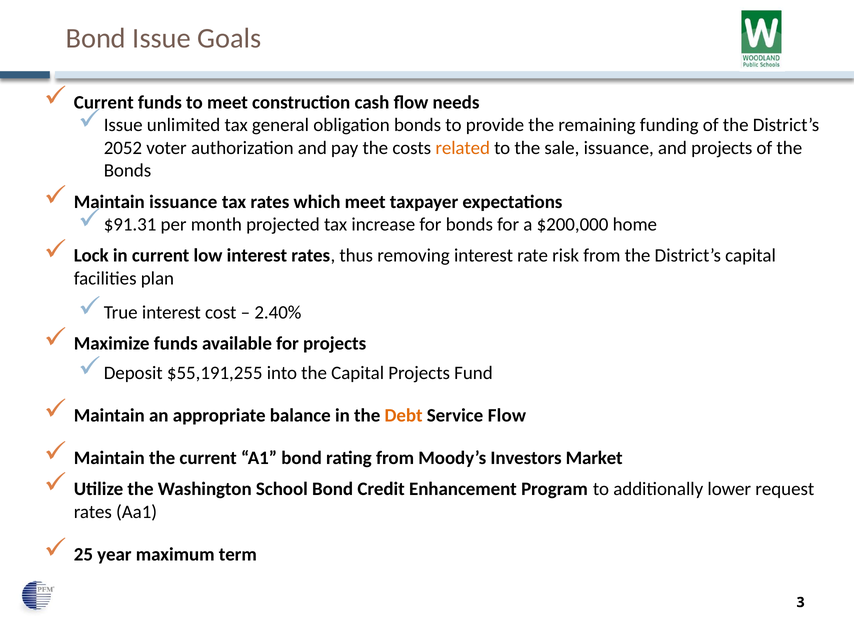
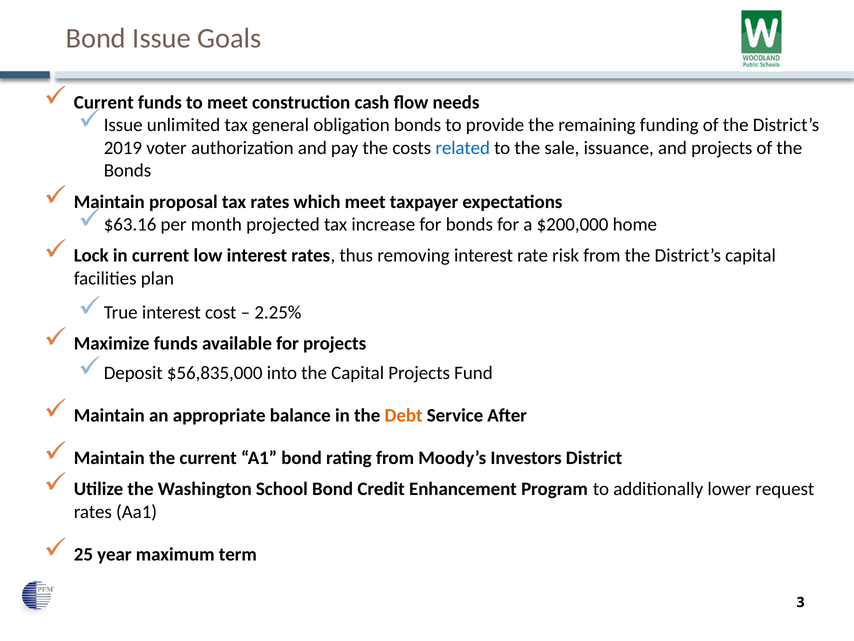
2052: 2052 -> 2019
related colour: orange -> blue
Maintain issuance: issuance -> proposal
$91.31: $91.31 -> $63.16
2.40%: 2.40% -> 2.25%
$55,191,255: $55,191,255 -> $56,835,000
Service Flow: Flow -> After
Market: Market -> District
